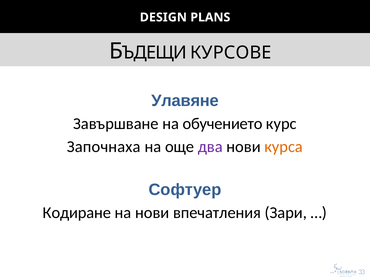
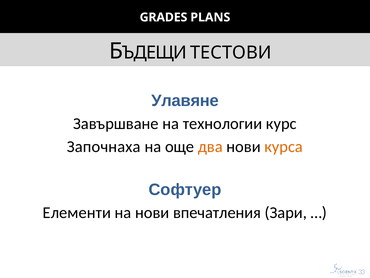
DESIGN: DESIGN -> GRADES
КУРСОВЕ: КУРСОВЕ -> ТЕСТОВИ
обучението: обучението -> технологии
два colour: purple -> orange
Кодиране: Кодиране -> Елементи
